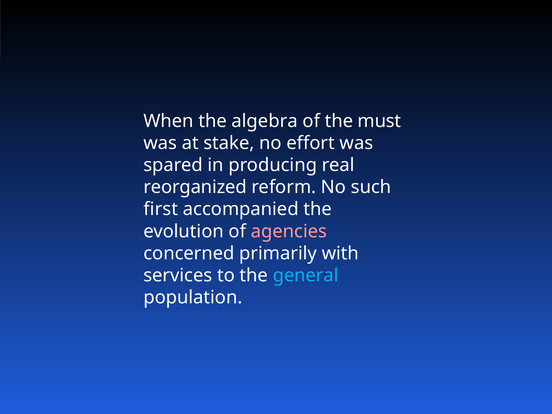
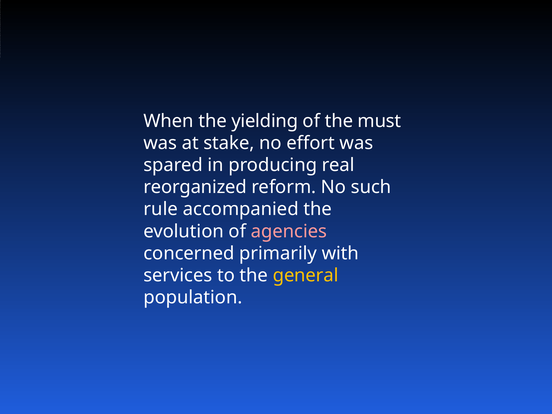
algebra: algebra -> yielding
first: first -> rule
general colour: light blue -> yellow
